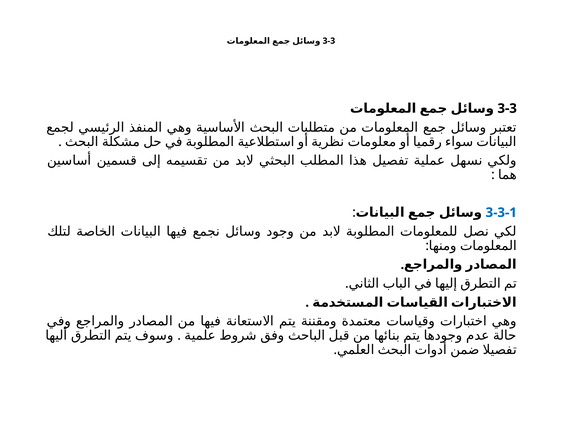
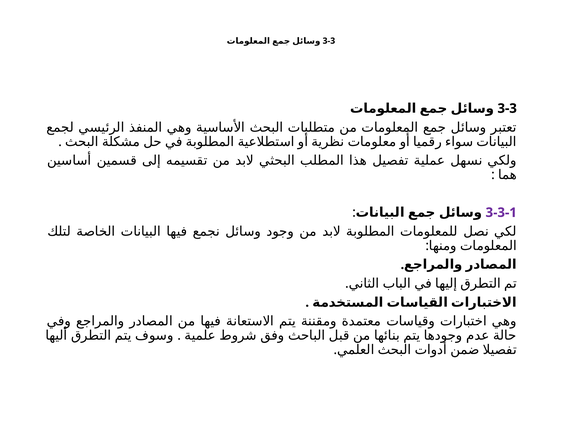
3-3-1 colour: blue -> purple
